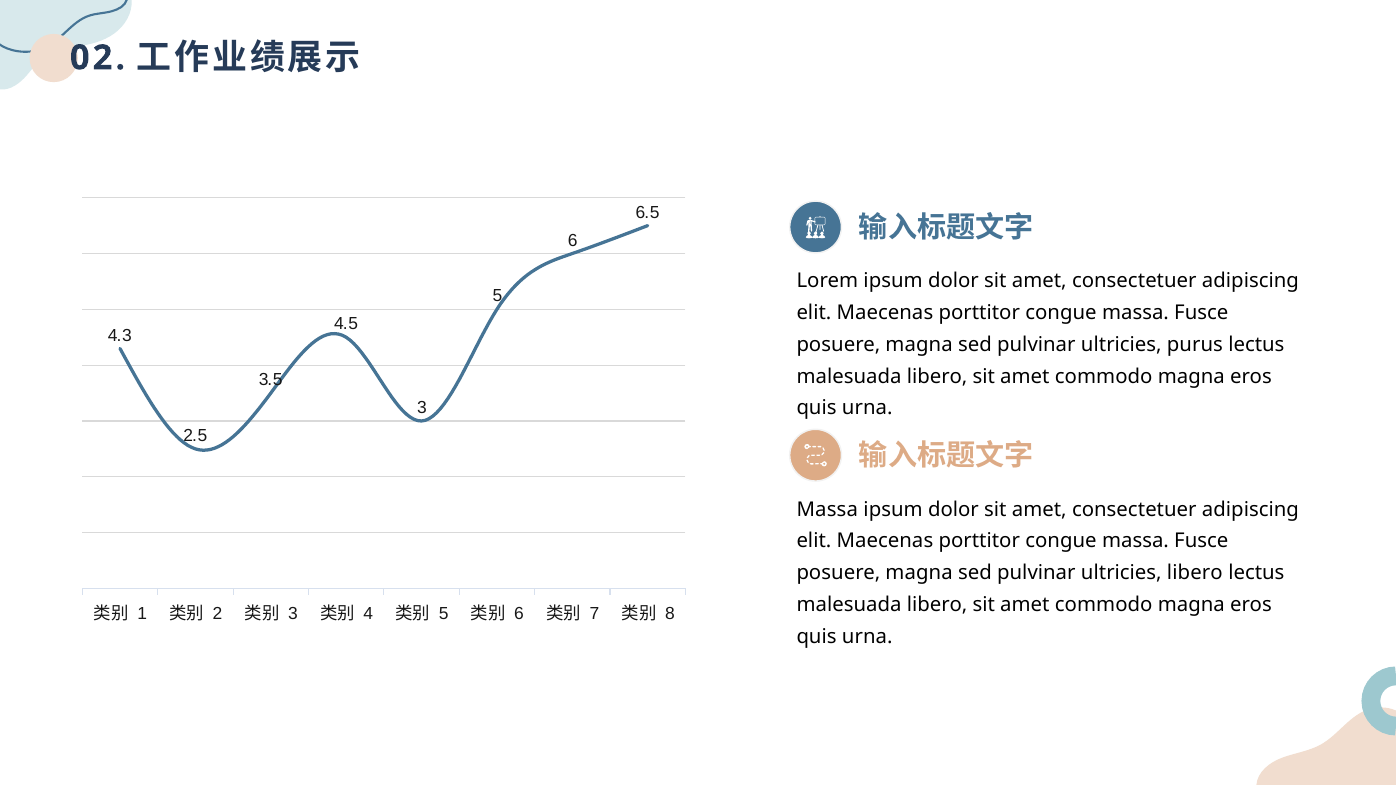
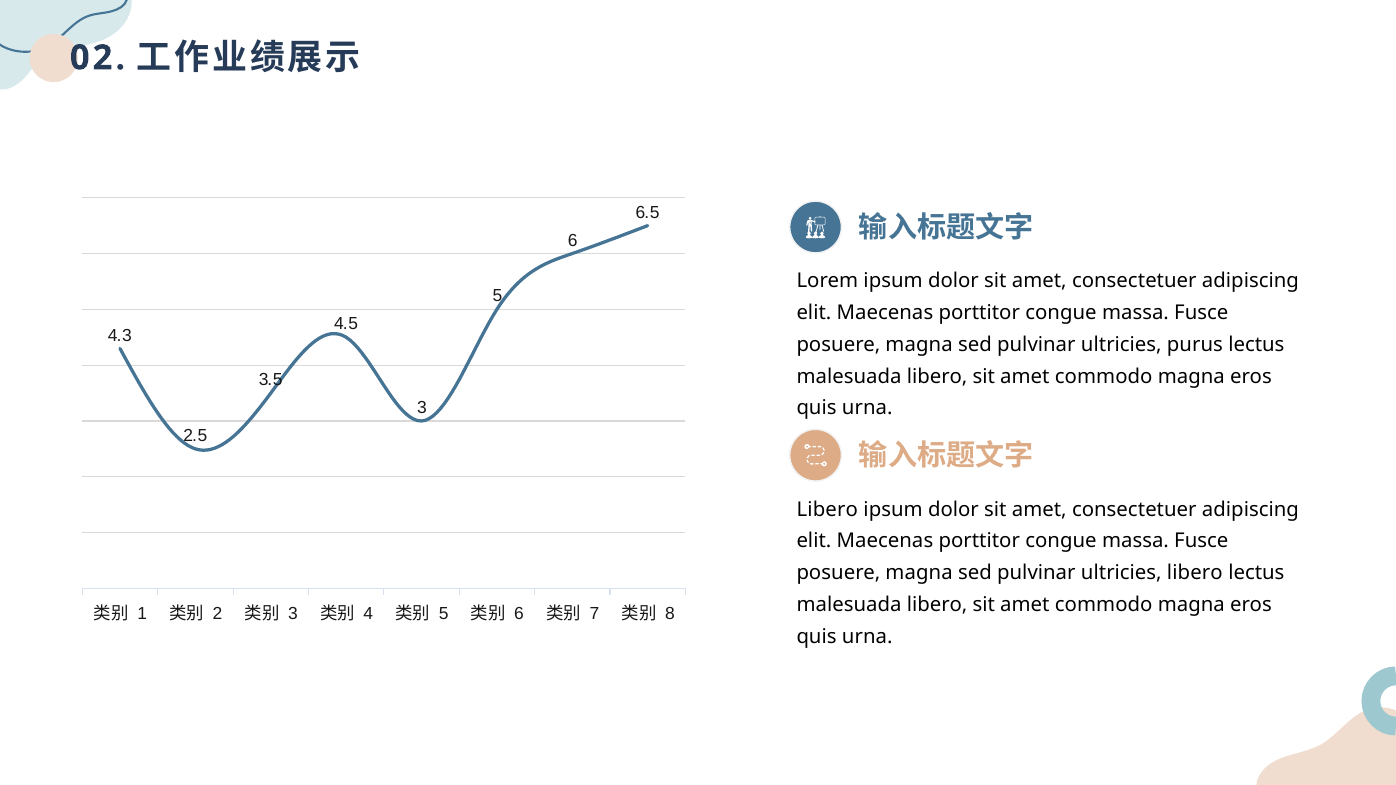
Massa at (827, 510): Massa -> Libero
